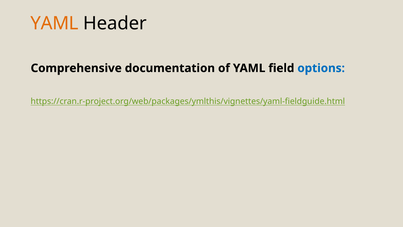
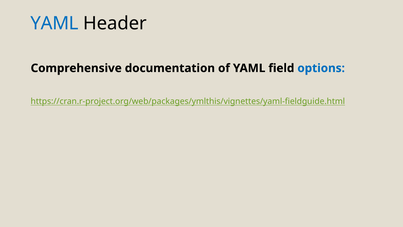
YAML at (55, 23) colour: orange -> blue
